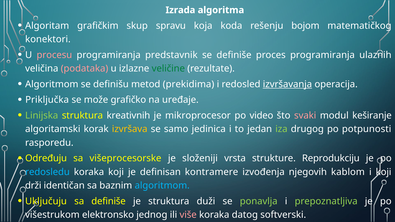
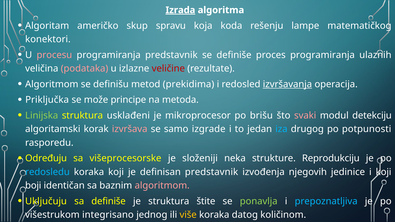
Izrada underline: none -> present
grafičkim: grafičkim -> američko
bojom: bojom -> lampe
veličine colour: green -> red
grafičko: grafičko -> principe
uređaje: uređaje -> metoda
kreativnih: kreativnih -> usklađeni
video: video -> brišu
keširanje: keširanje -> detekciju
izvršava colour: yellow -> pink
jedinica: jedinica -> izgrade
iza colour: light green -> light blue
vrsta: vrsta -> neka
definisan kontramere: kontramere -> predstavnik
kablom: kablom -> jedinice
drži: drži -> boji
algoritmom at (162, 186) colour: light blue -> pink
duži: duži -> štite
prepoznatljiva colour: light green -> light blue
elektronsko: elektronsko -> integrisano
više colour: pink -> yellow
softverski: softverski -> količinom
